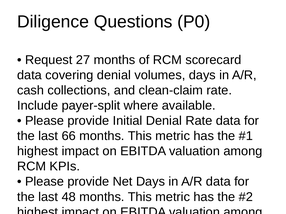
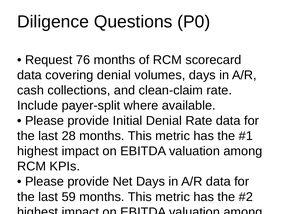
27: 27 -> 76
66: 66 -> 28
48: 48 -> 59
